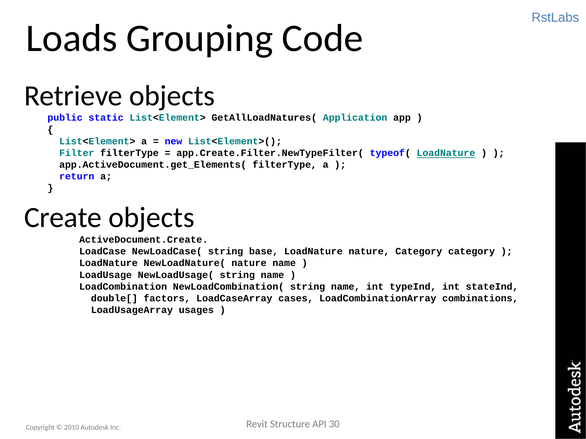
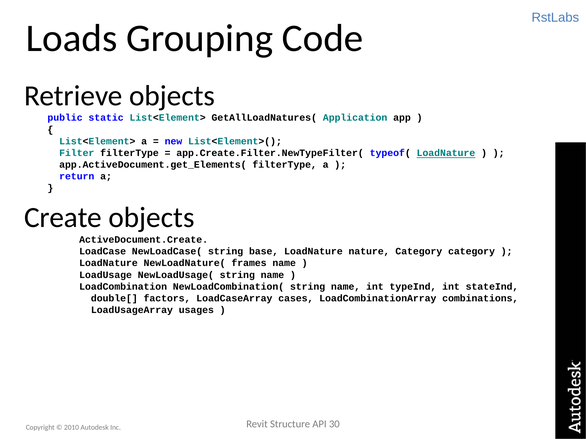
NewLoadNature( nature: nature -> frames
